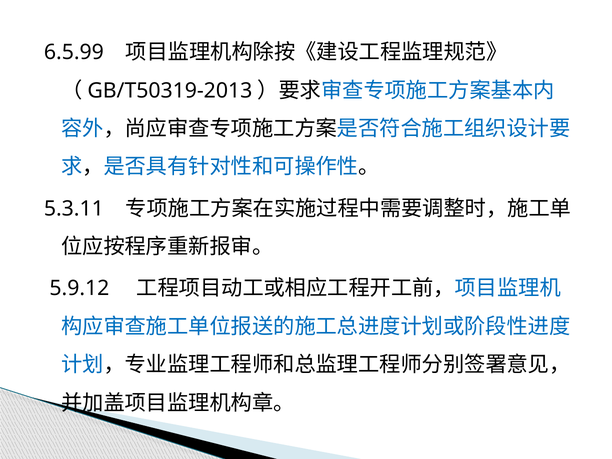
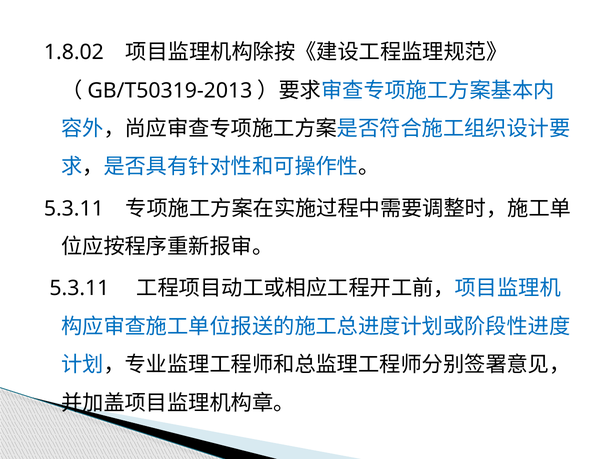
6.5.99: 6.5.99 -> 1.8.02
5.9.12 at (79, 288): 5.9.12 -> 5.3.11
